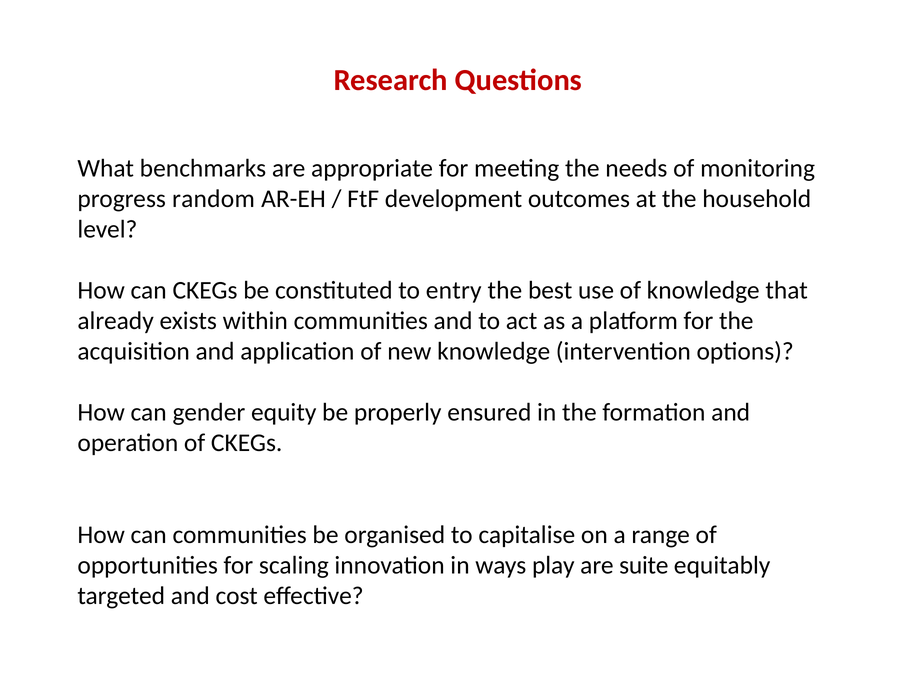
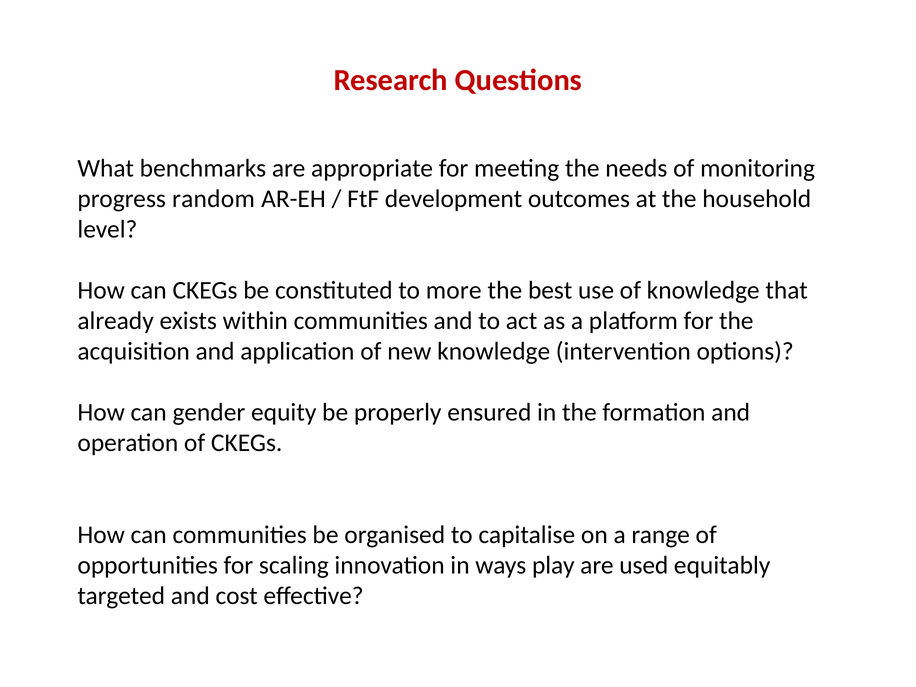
entry: entry -> more
suite: suite -> used
